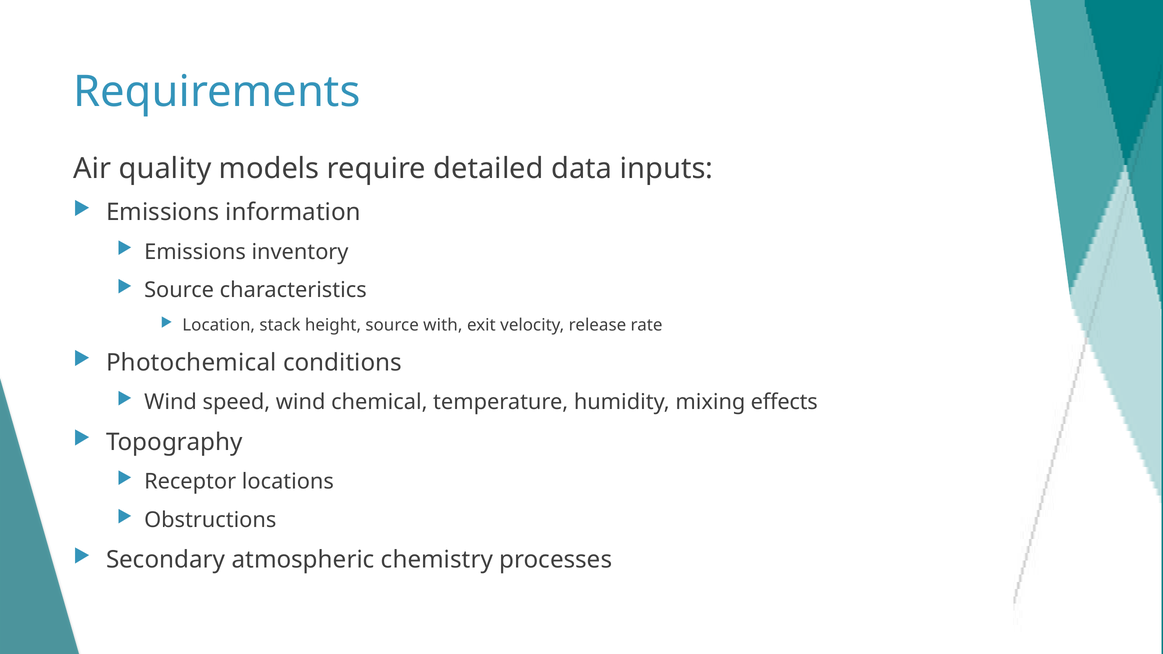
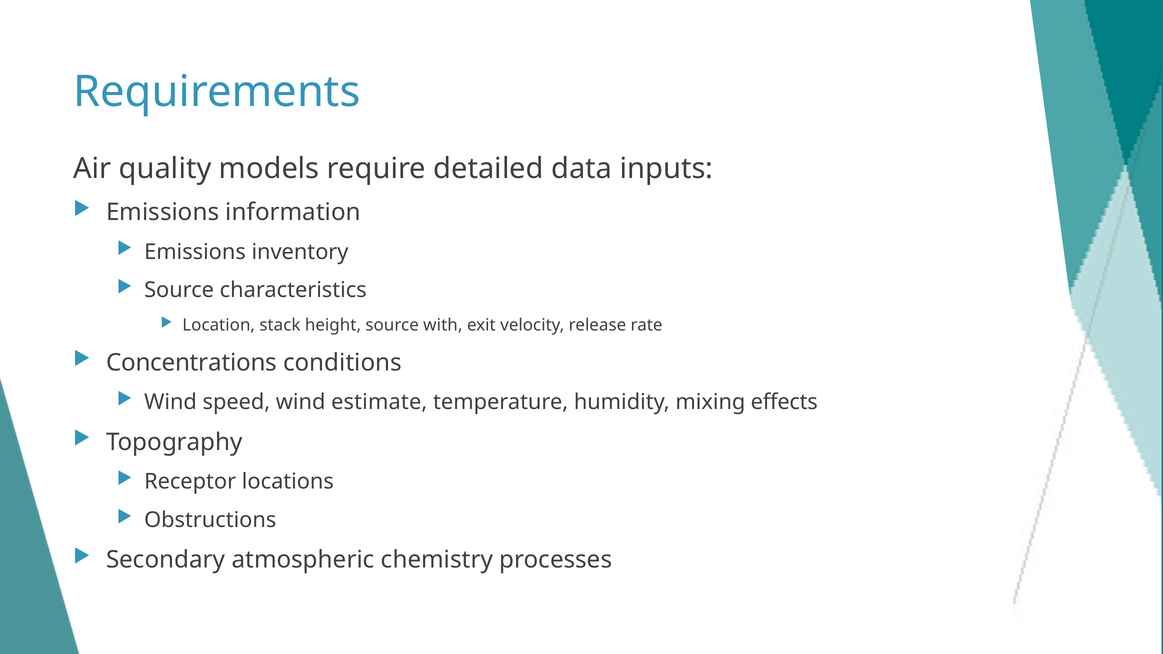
Photochemical: Photochemical -> Concentrations
chemical: chemical -> estimate
